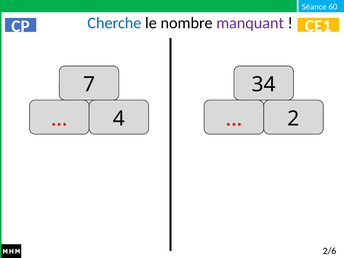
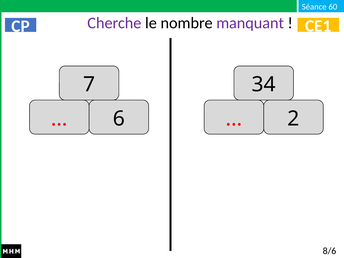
Cherche colour: blue -> purple
4: 4 -> 6
2/6: 2/6 -> 8/6
